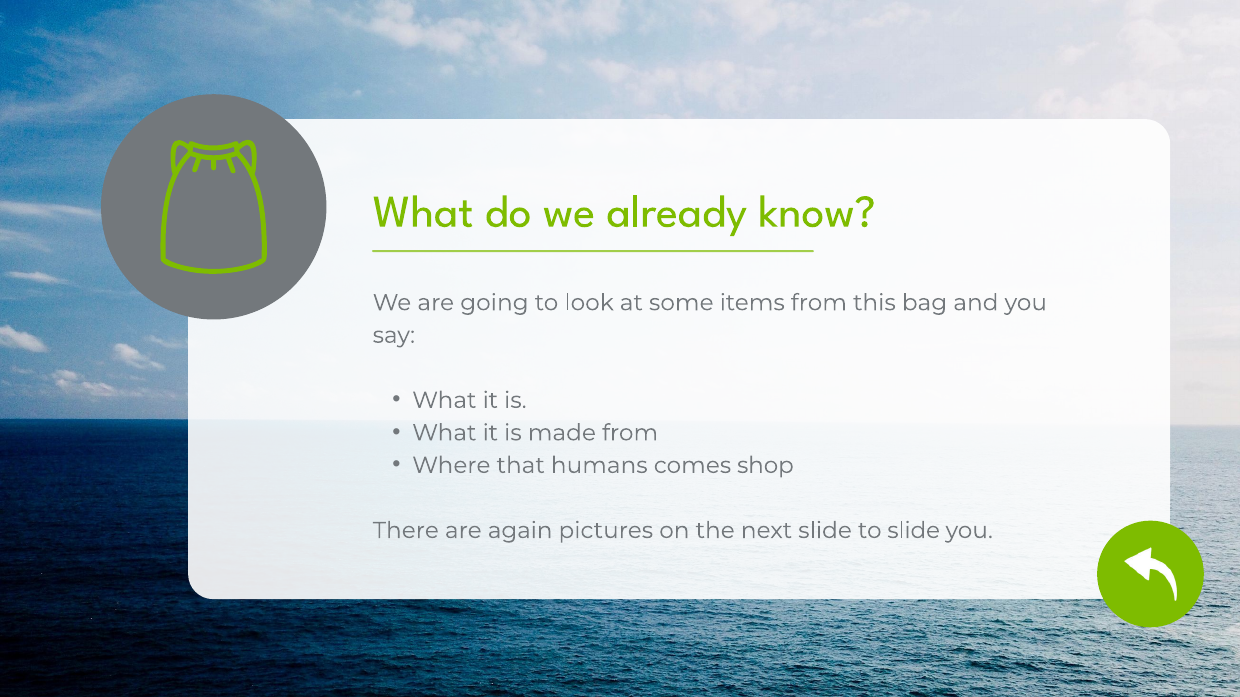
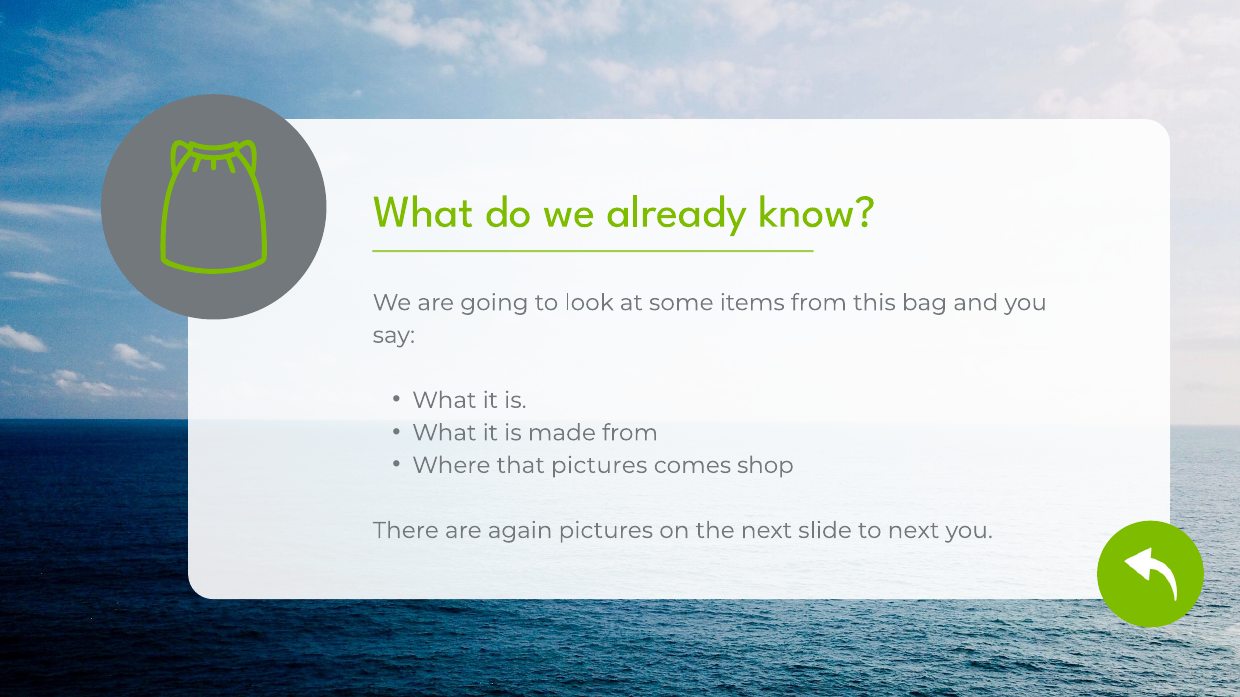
that humans: humans -> pictures
to slide: slide -> next
